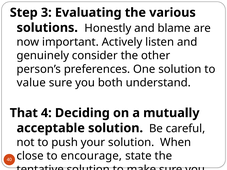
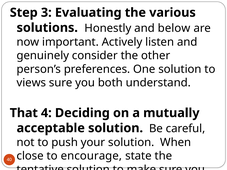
blame: blame -> below
value: value -> views
